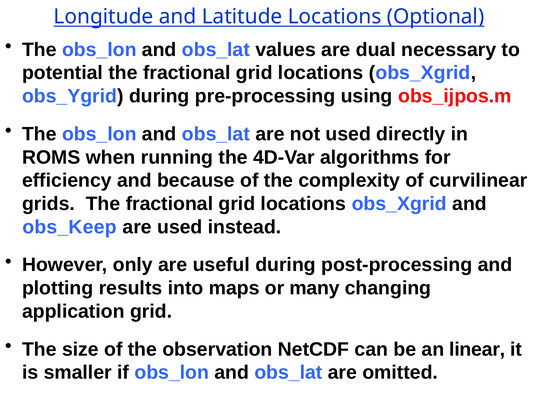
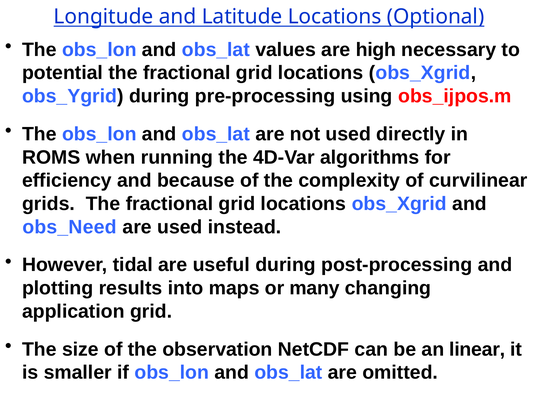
dual: dual -> high
obs_Keep: obs_Keep -> obs_Need
only: only -> tidal
